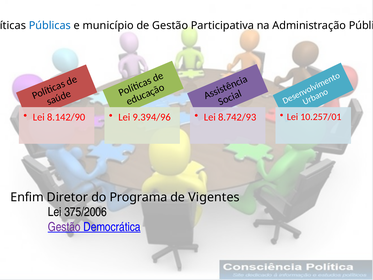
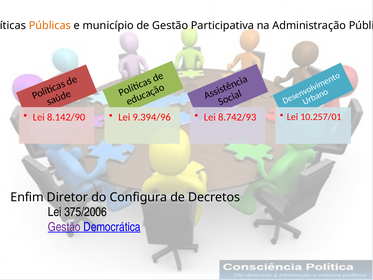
Públicas colour: blue -> orange
Programa: Programa -> Configura
Vigentes: Vigentes -> Decretos
